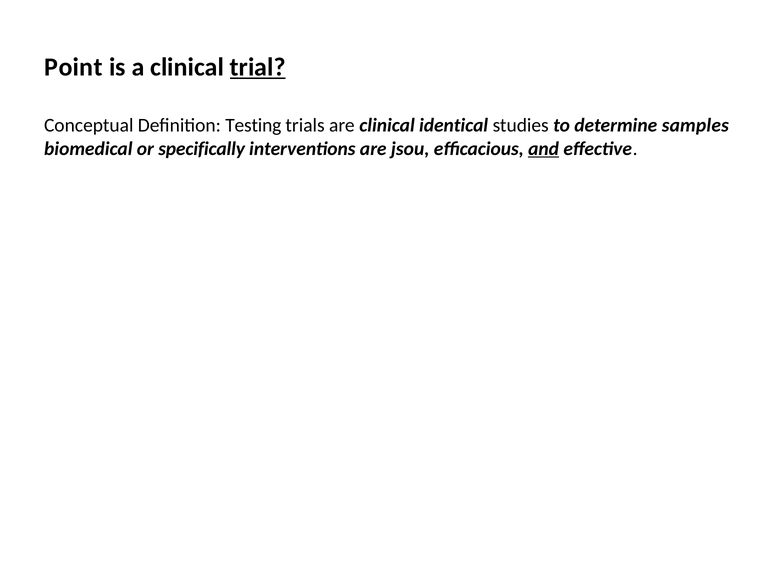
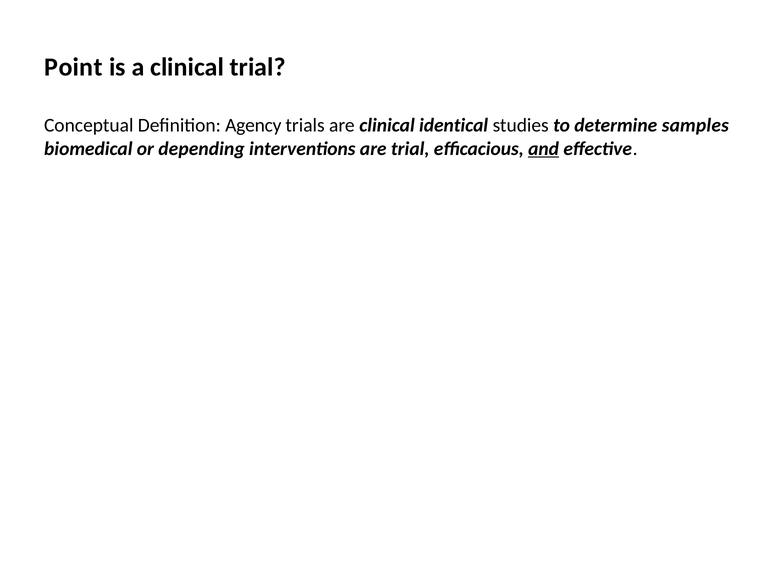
trial at (258, 67) underline: present -> none
Testing: Testing -> Agency
specifically: specifically -> depending
are jsou: jsou -> trial
